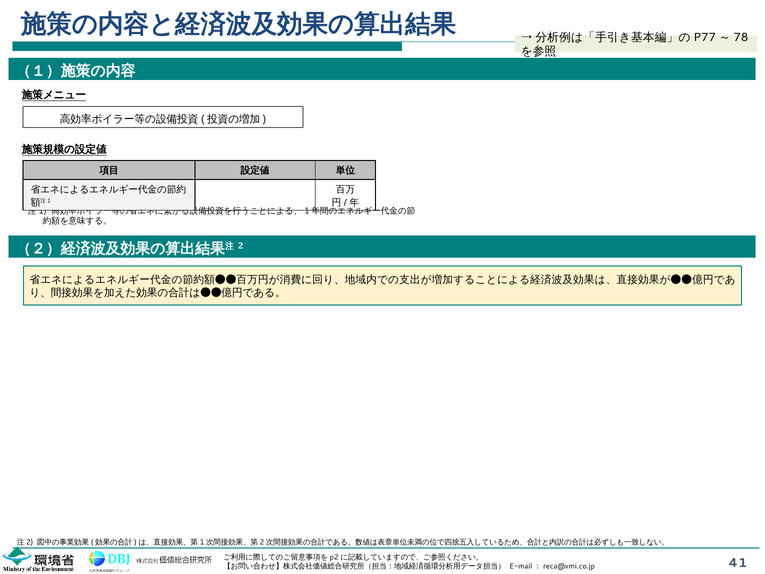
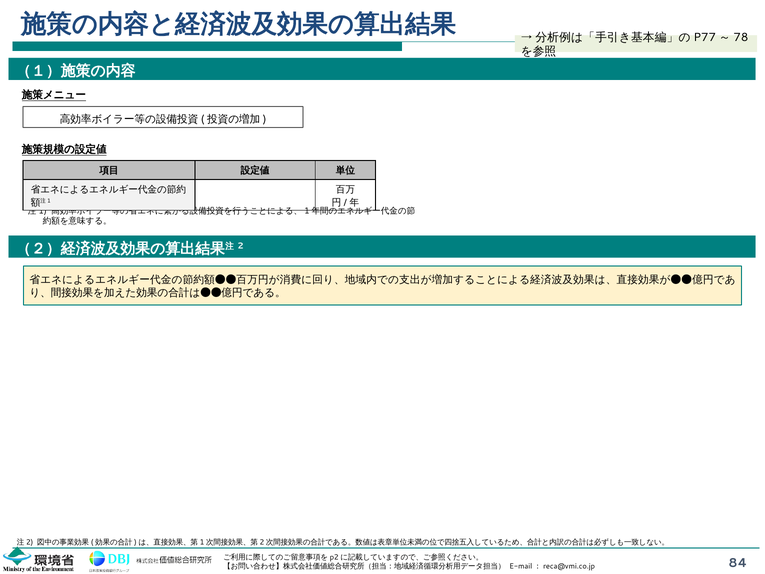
41: 41 -> 84
